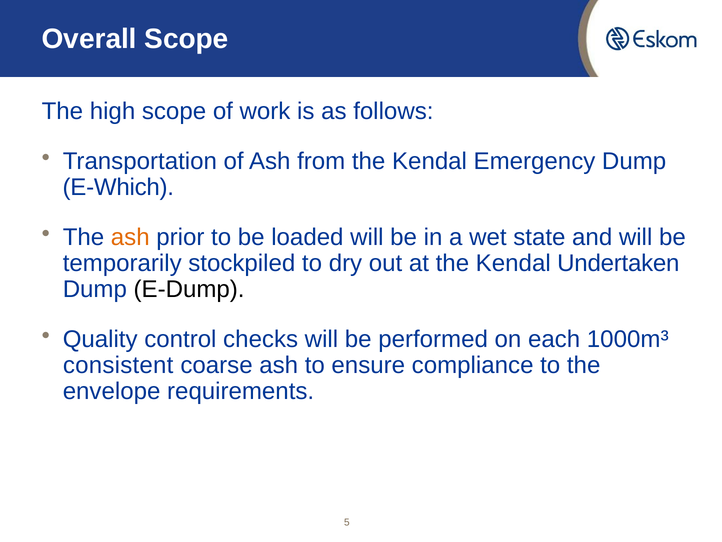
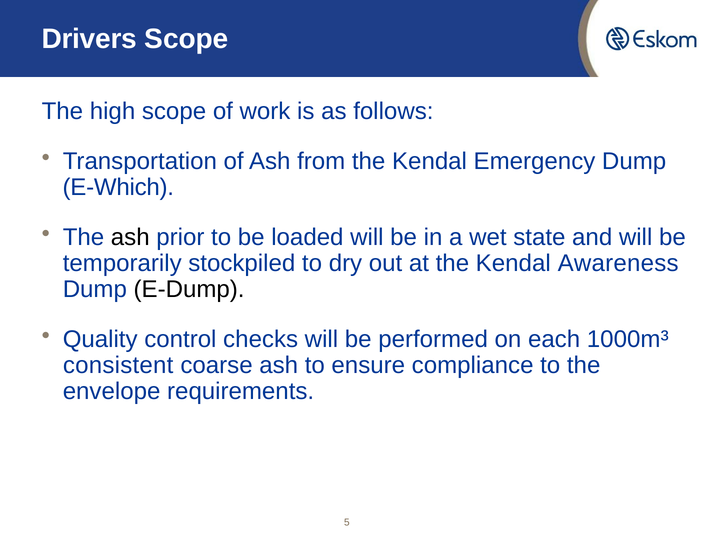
Overall: Overall -> Drivers
ash at (130, 237) colour: orange -> black
Undertaken: Undertaken -> Awareness
